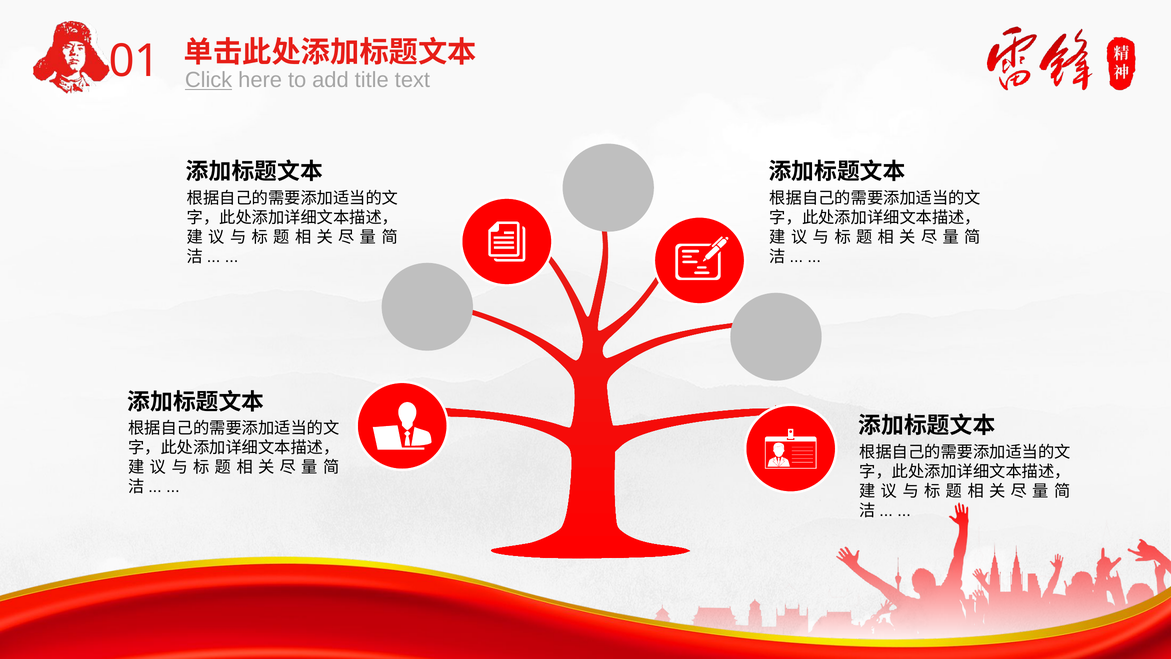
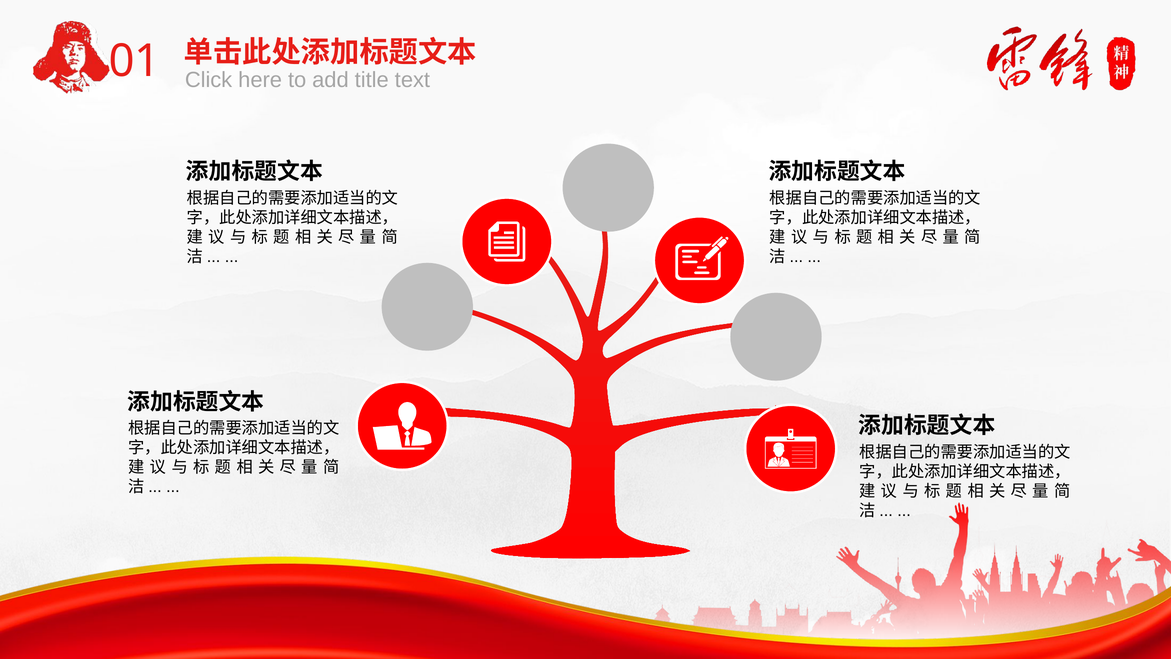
Click underline: present -> none
